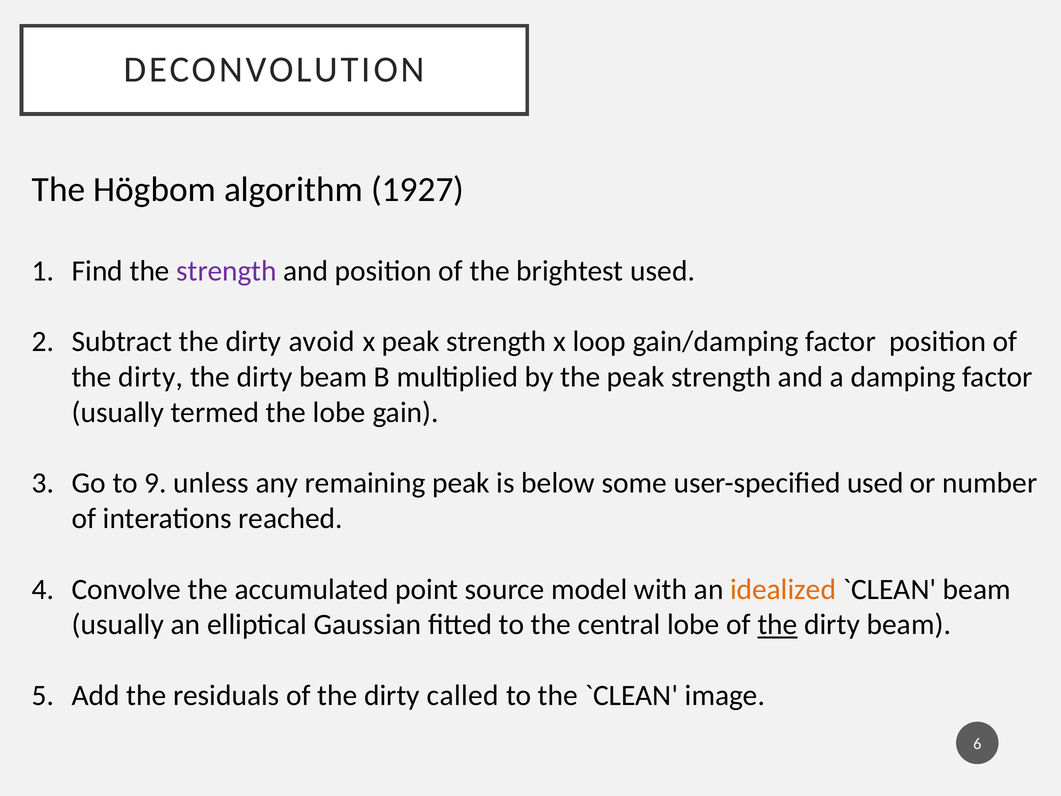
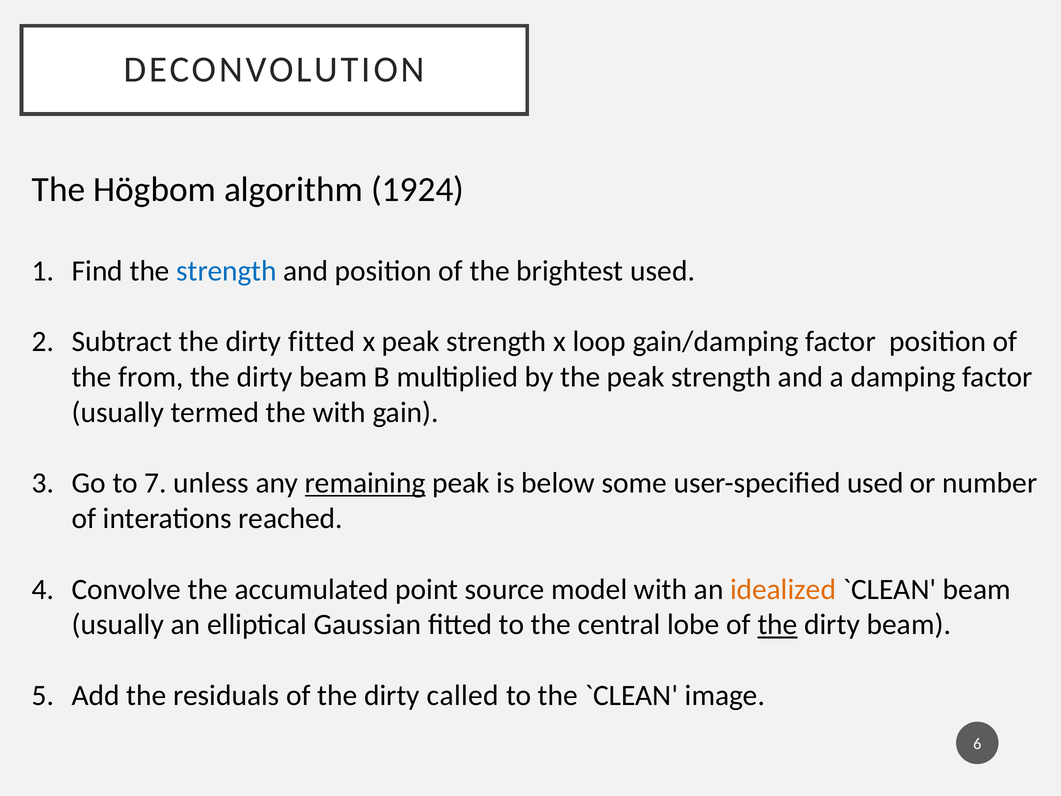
1927: 1927 -> 1924
strength at (226, 271) colour: purple -> blue
dirty avoid: avoid -> fitted
dirty at (151, 377): dirty -> from
the lobe: lobe -> with
9: 9 -> 7
remaining underline: none -> present
